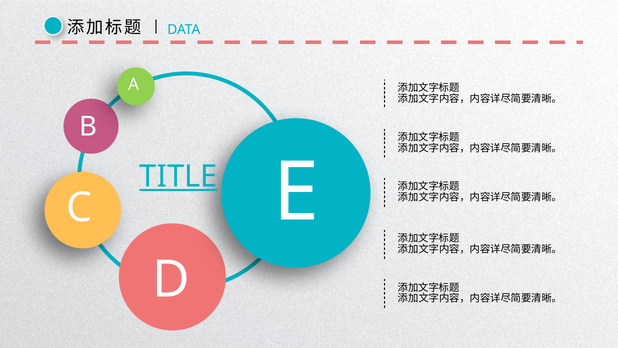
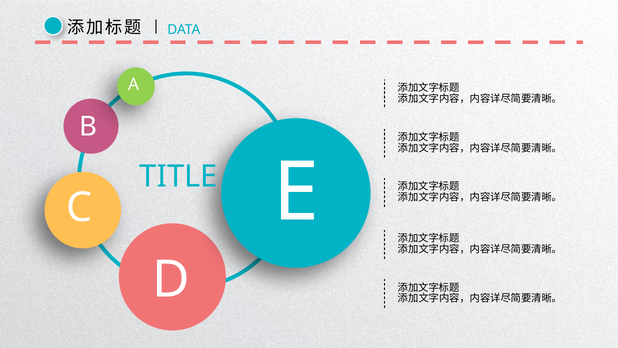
TITLE underline: present -> none
